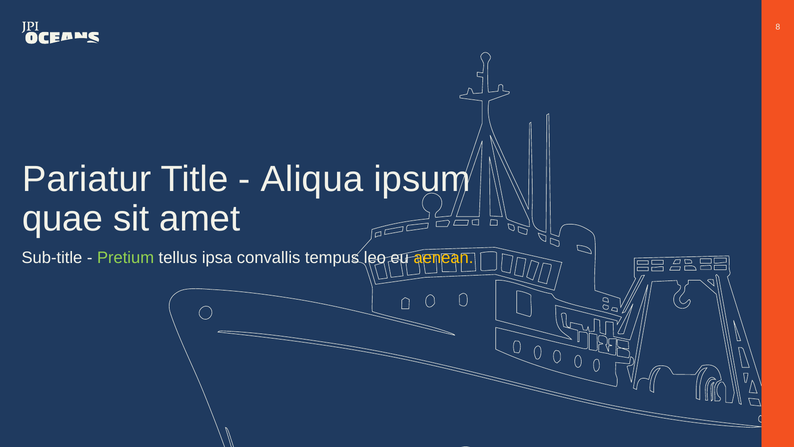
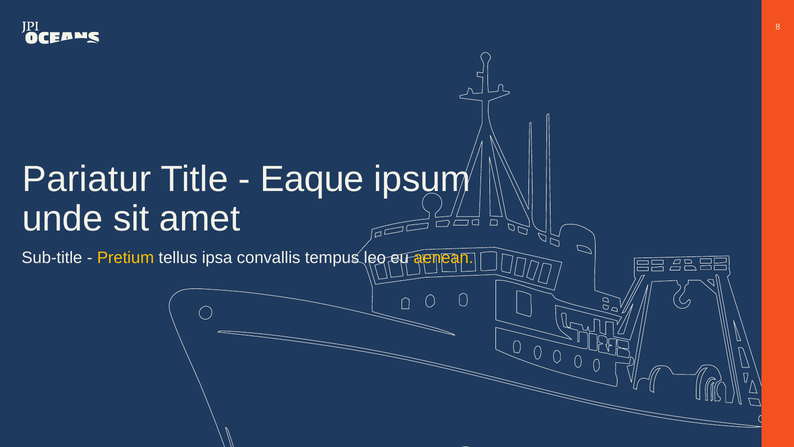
Aliqua: Aliqua -> Eaque
quae: quae -> unde
Pretium colour: light green -> yellow
